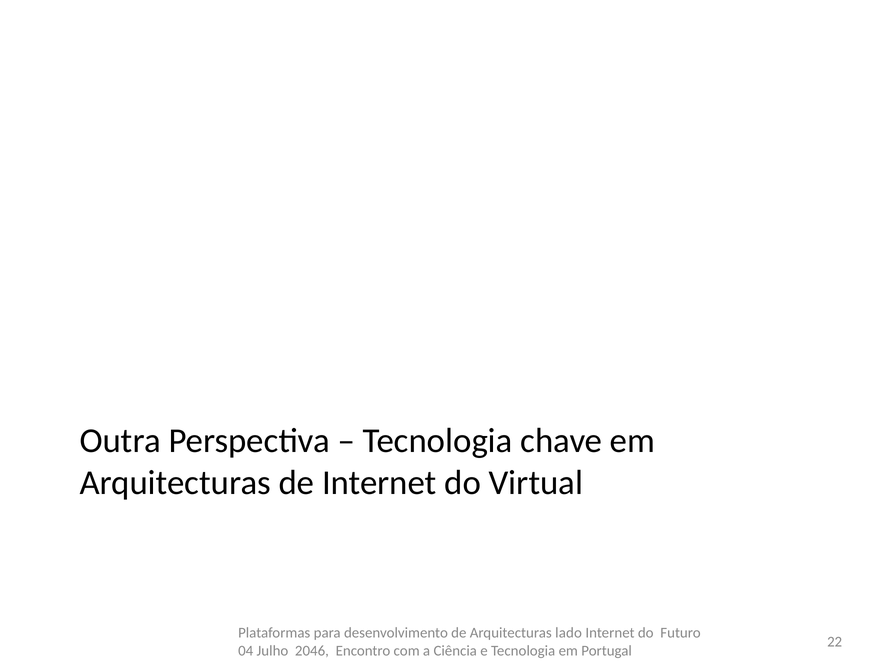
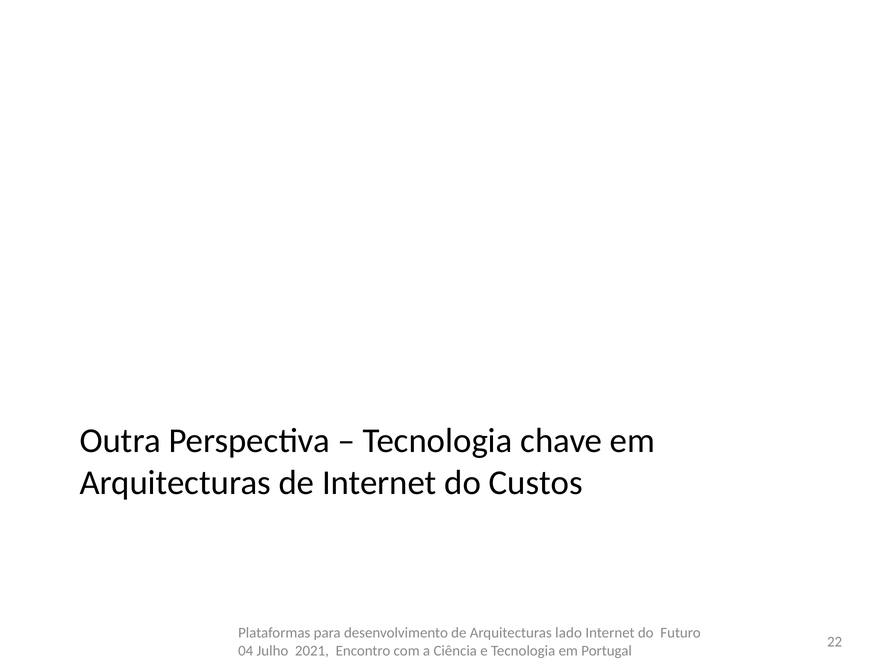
Virtual: Virtual -> Custos
2046: 2046 -> 2021
